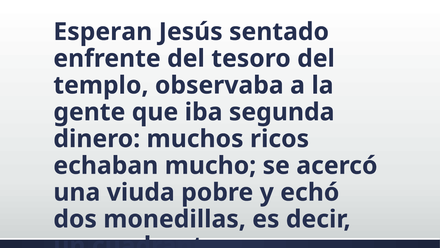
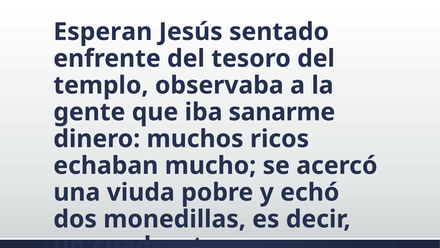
segunda: segunda -> sanarme
